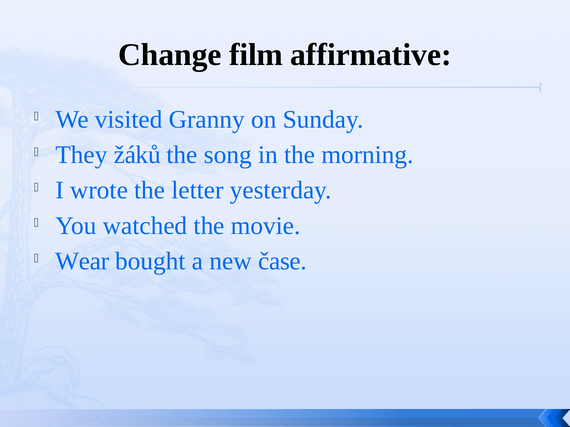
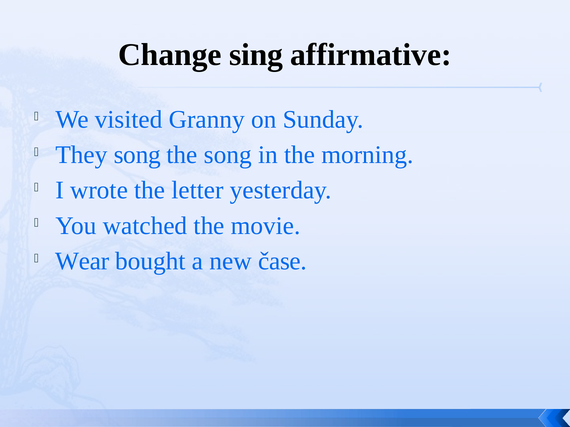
film: film -> sing
They žáků: žáků -> song
